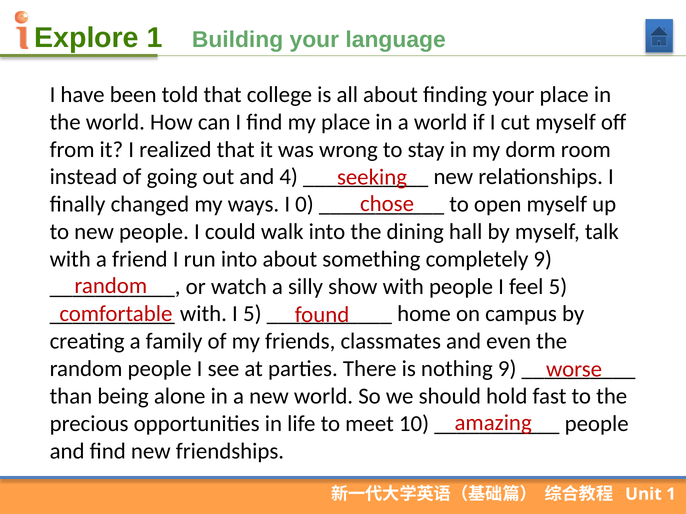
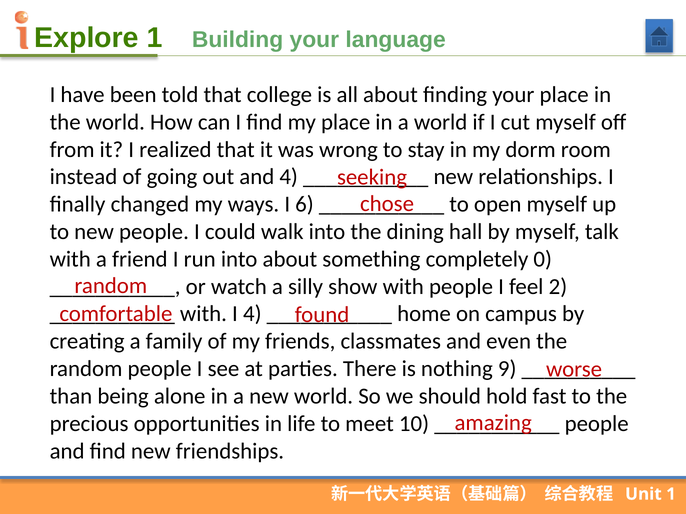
0: 0 -> 6
completely 9: 9 -> 0
feel 5: 5 -> 2
I 5: 5 -> 4
